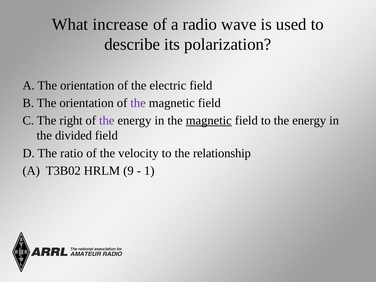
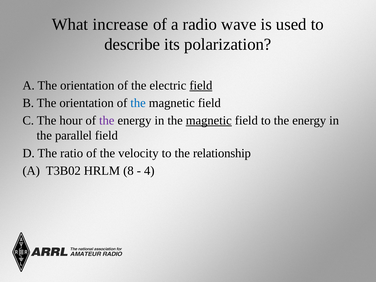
field at (201, 85) underline: none -> present
the at (138, 103) colour: purple -> blue
right: right -> hour
divided: divided -> parallel
9: 9 -> 8
1: 1 -> 4
